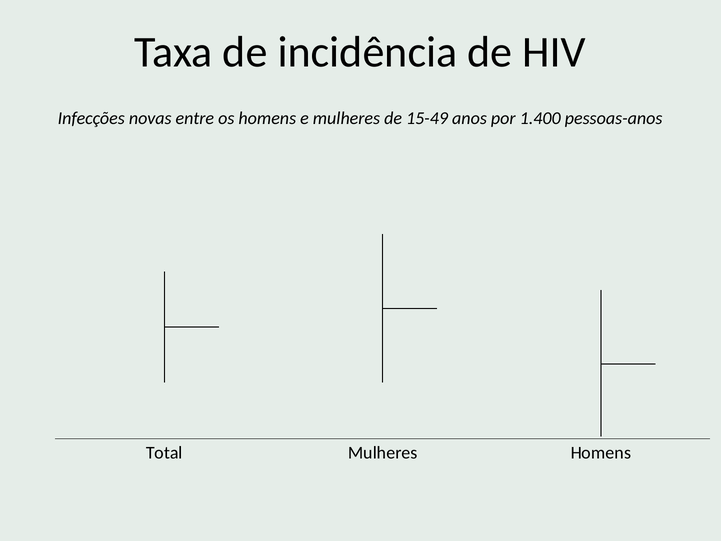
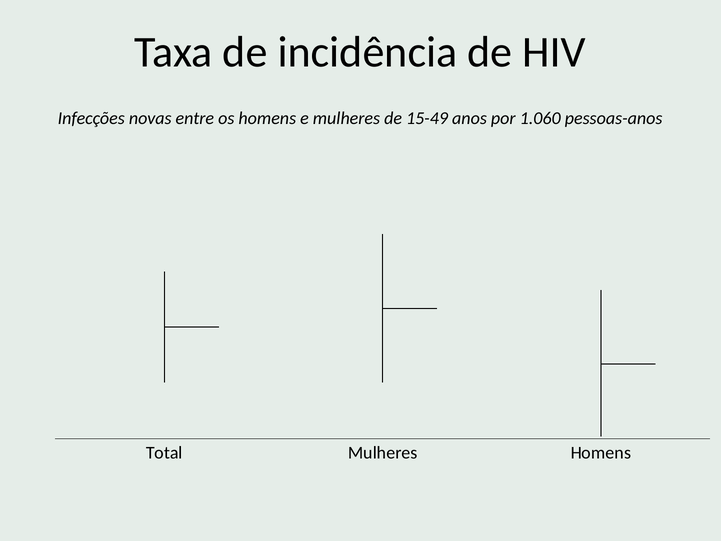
1.400: 1.400 -> 1.060
